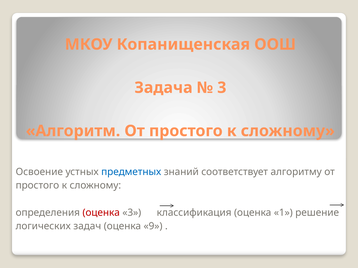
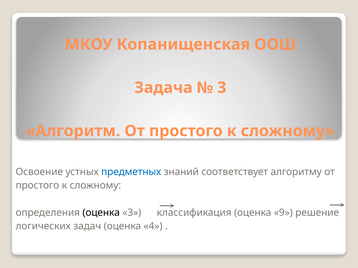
оценка at (101, 213) colour: red -> black
1: 1 -> 9
9: 9 -> 4
